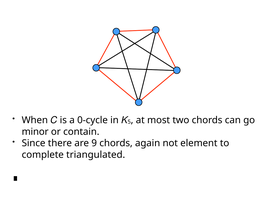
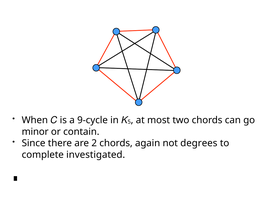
0-cycle: 0-cycle -> 9-cycle
9: 9 -> 2
element: element -> degrees
triangulated: triangulated -> investigated
